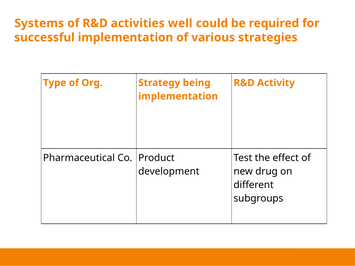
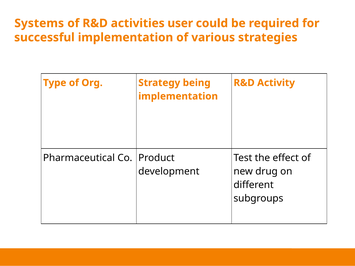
well: well -> user
